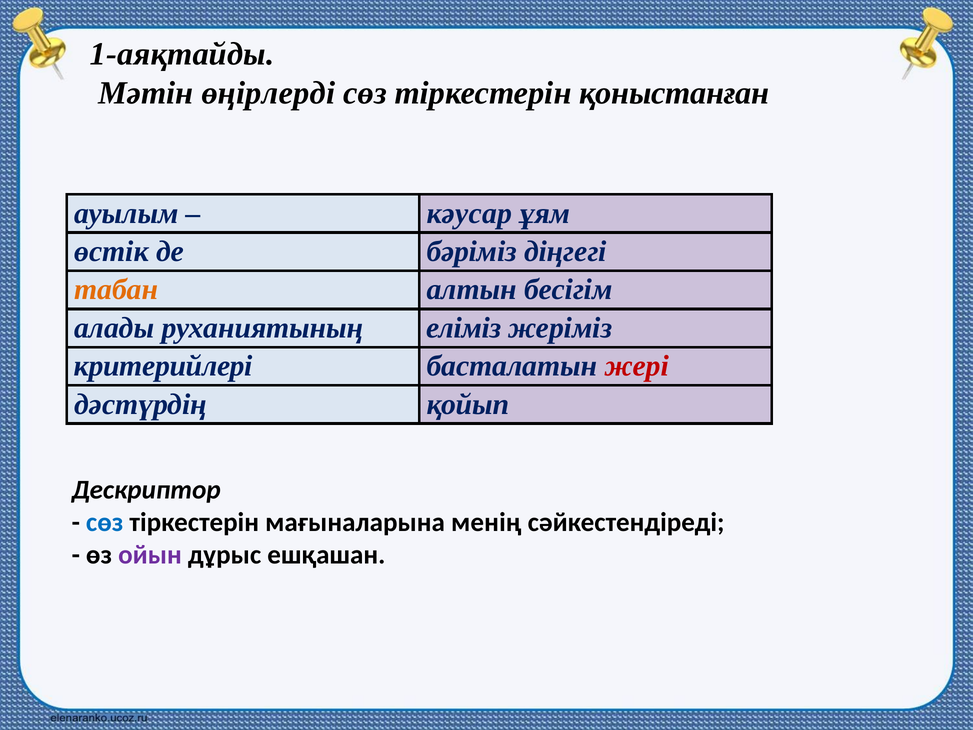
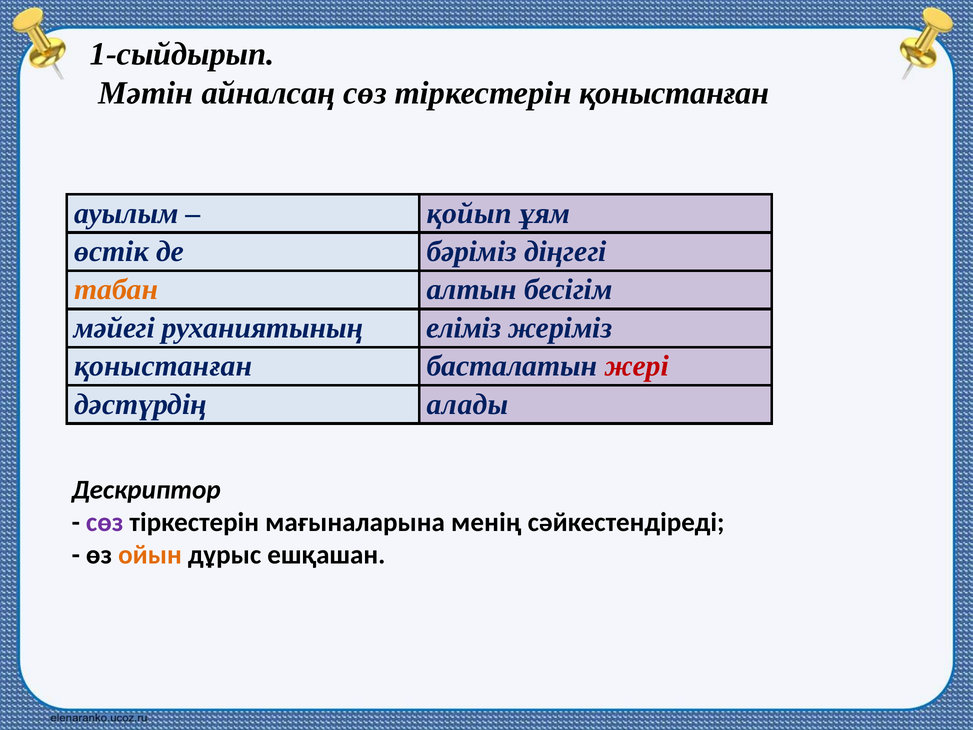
1-аяқтайды: 1-аяқтайды -> 1-сыйдырып
өңірлерді: өңірлерді -> айналсаң
кәусар: кәусар -> қойып
алады: алады -> мәйегі
критерийлері at (163, 366): критерийлері -> қоныстанған
қойып: қойып -> алады
сөз at (105, 522) colour: blue -> purple
ойын colour: purple -> orange
